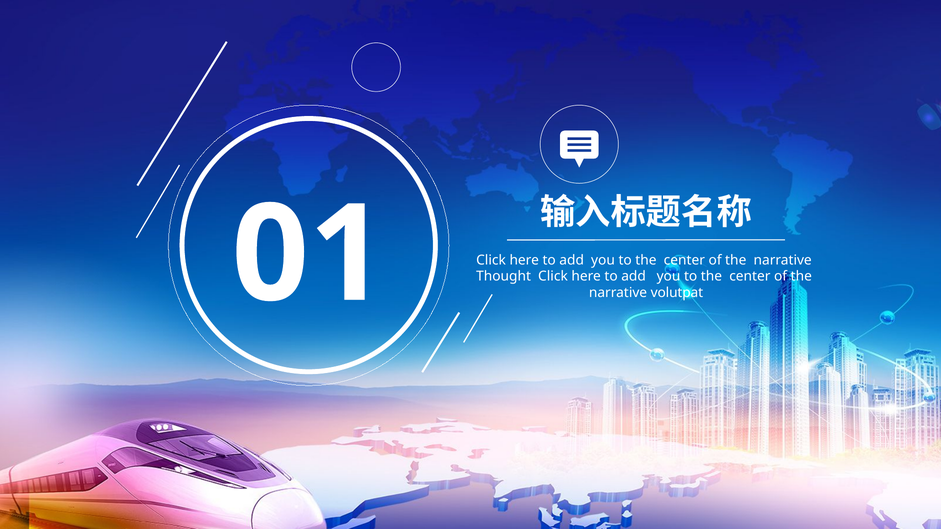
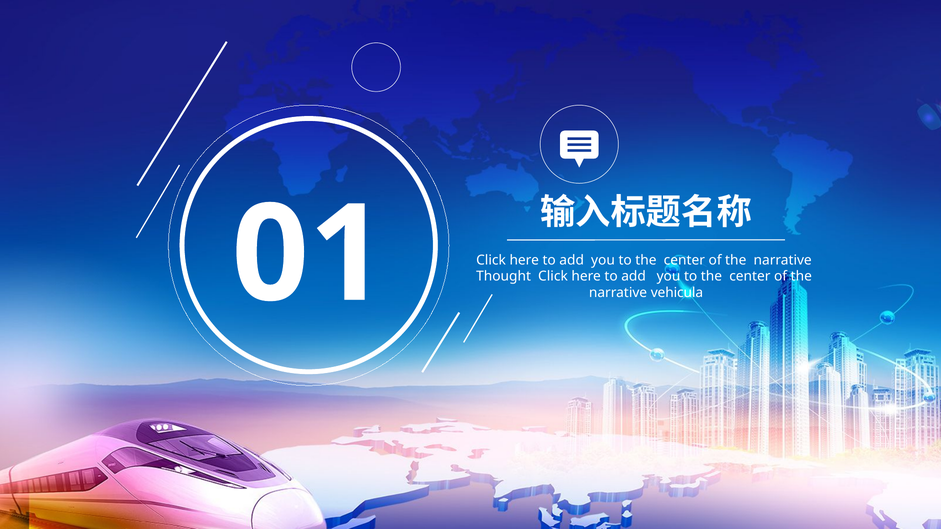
volutpat: volutpat -> vehicula
